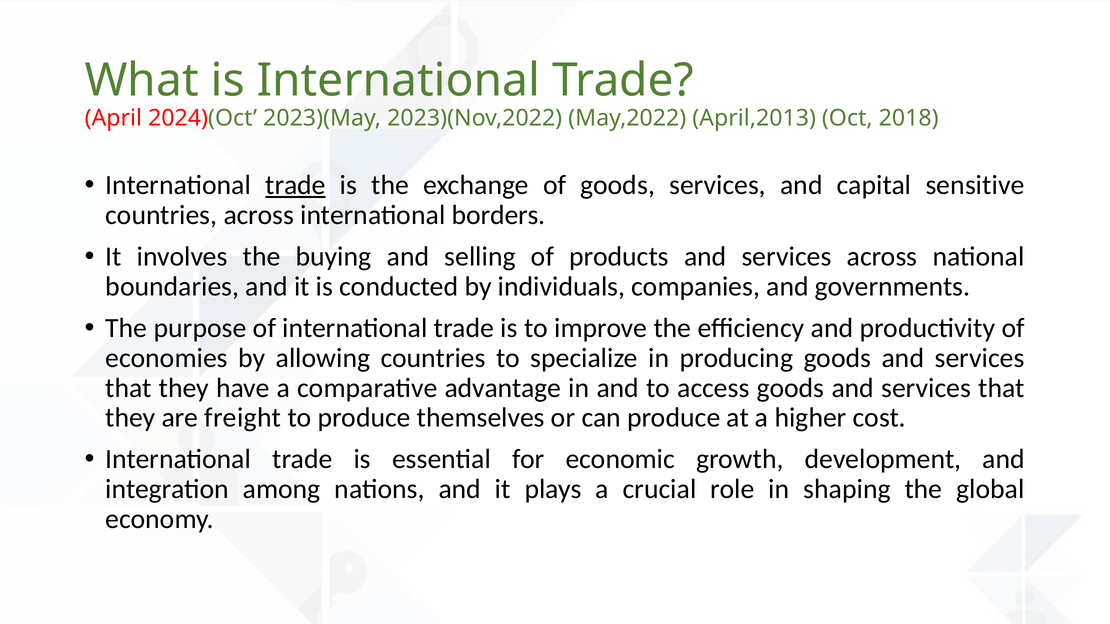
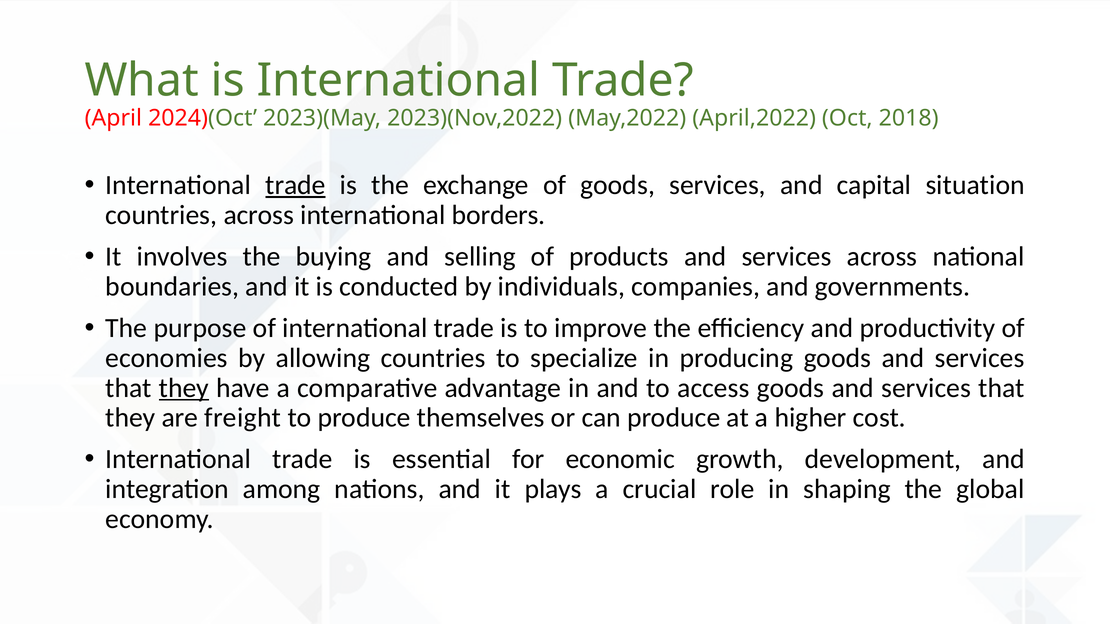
April,2013: April,2013 -> April,2022
sensitive: sensitive -> situation
they at (184, 388) underline: none -> present
